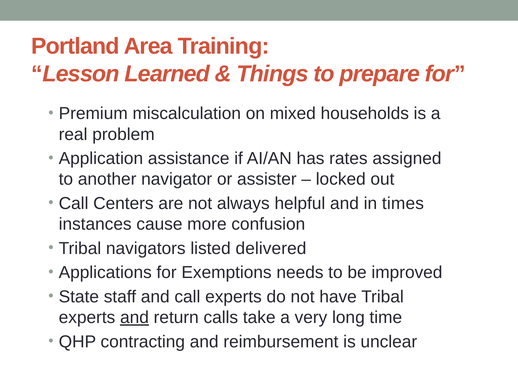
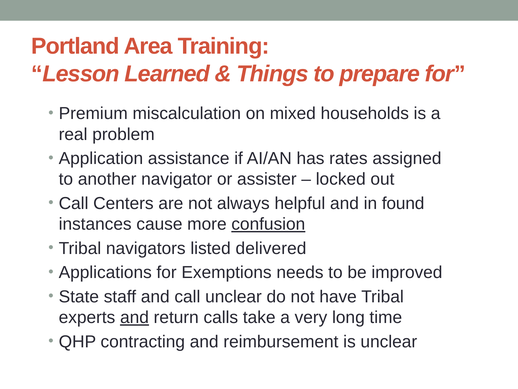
times: times -> found
confusion underline: none -> present
call experts: experts -> unclear
